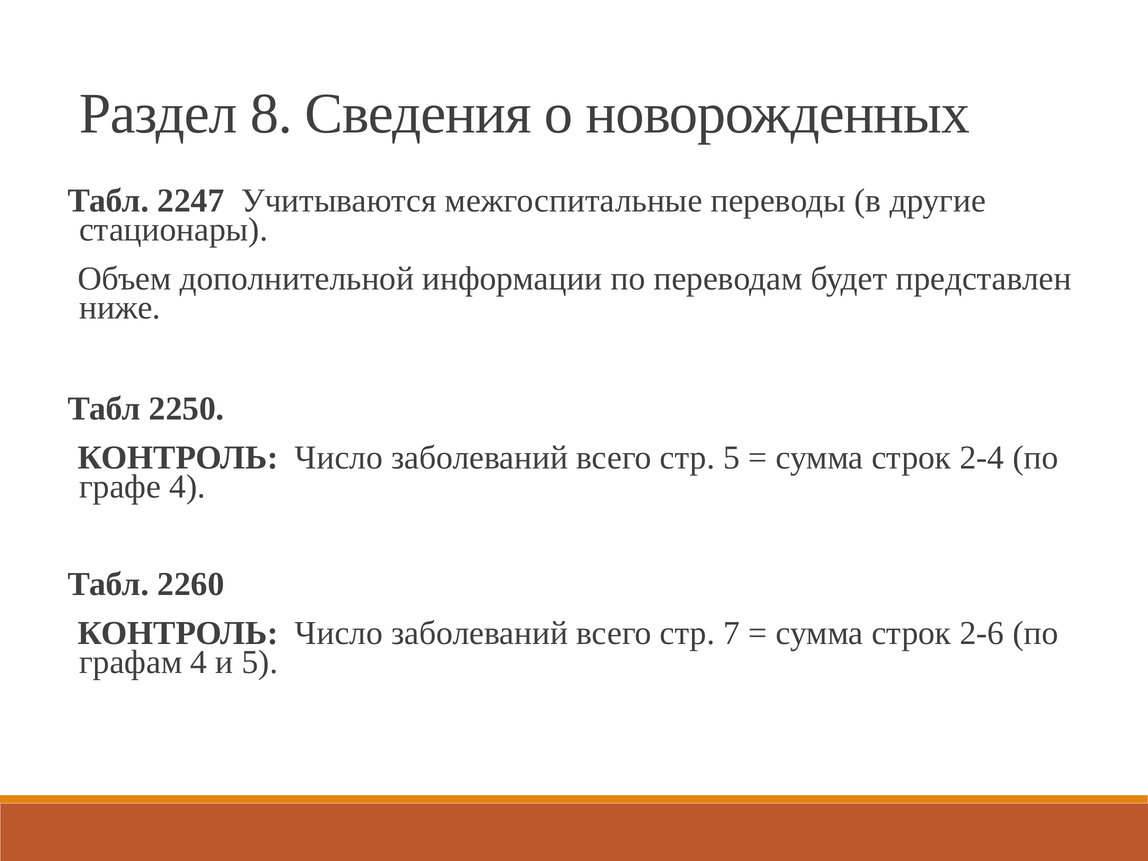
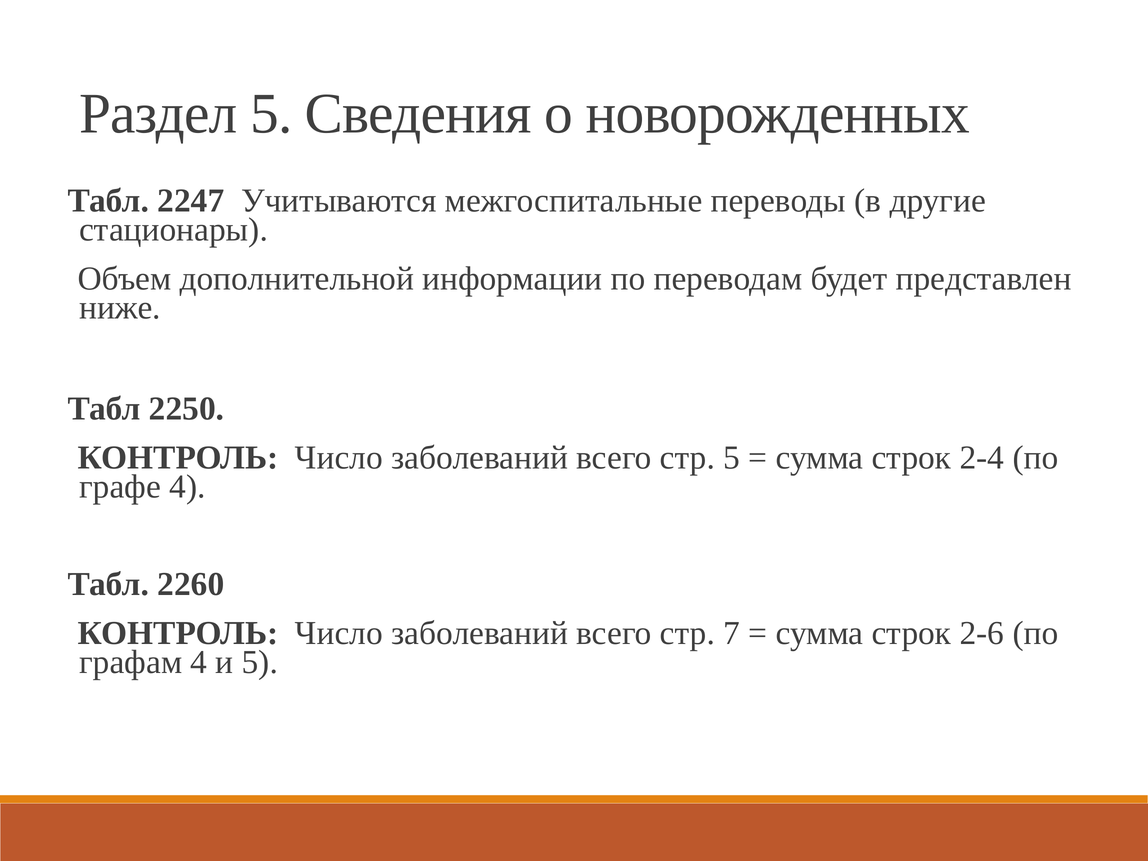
Раздел 8: 8 -> 5
